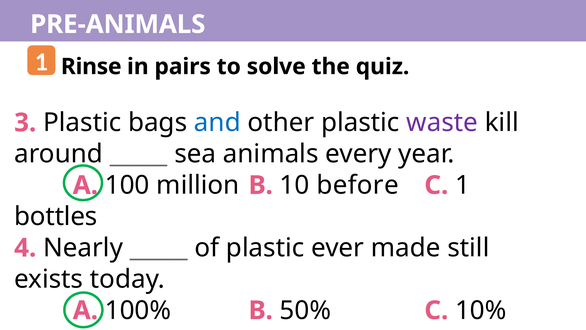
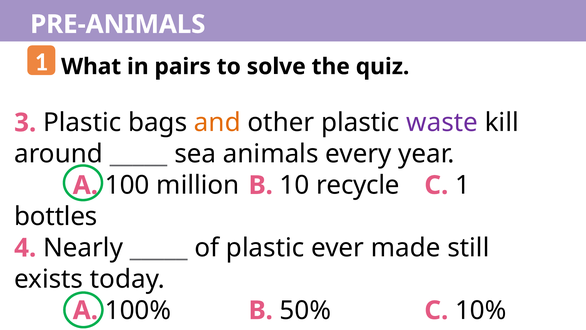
Rinse: Rinse -> What
and colour: blue -> orange
before: before -> recycle
